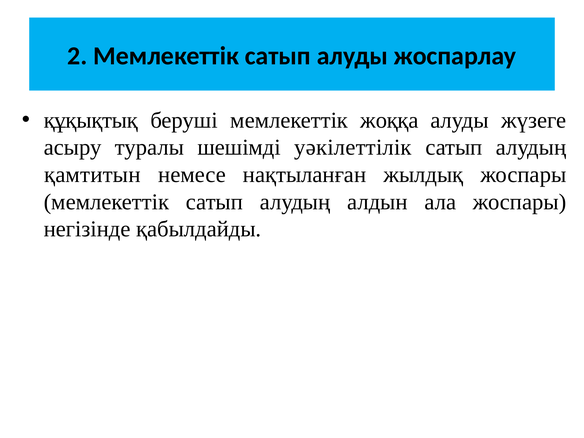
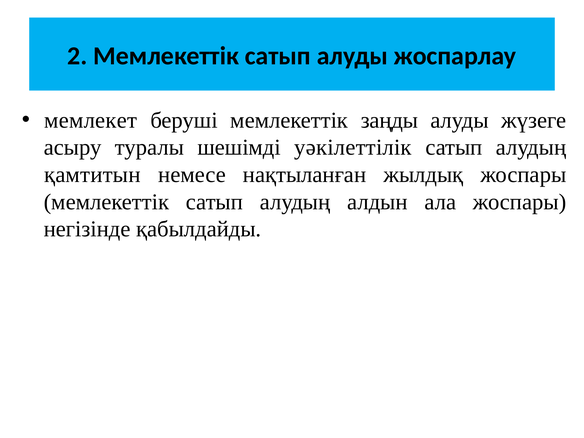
құқықтық: құқықтық -> мемлекет
жоққа: жоққа -> заңды
